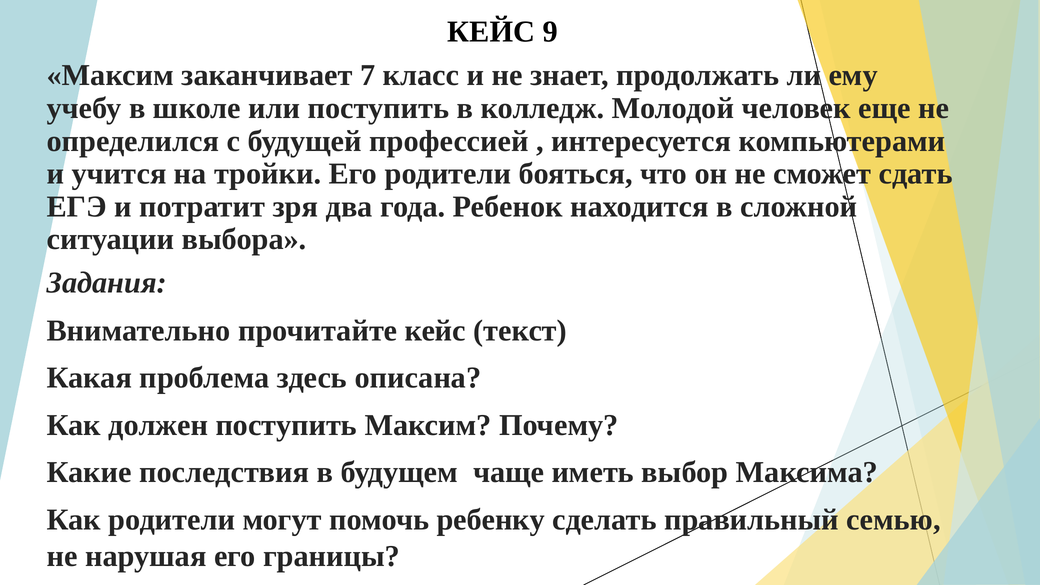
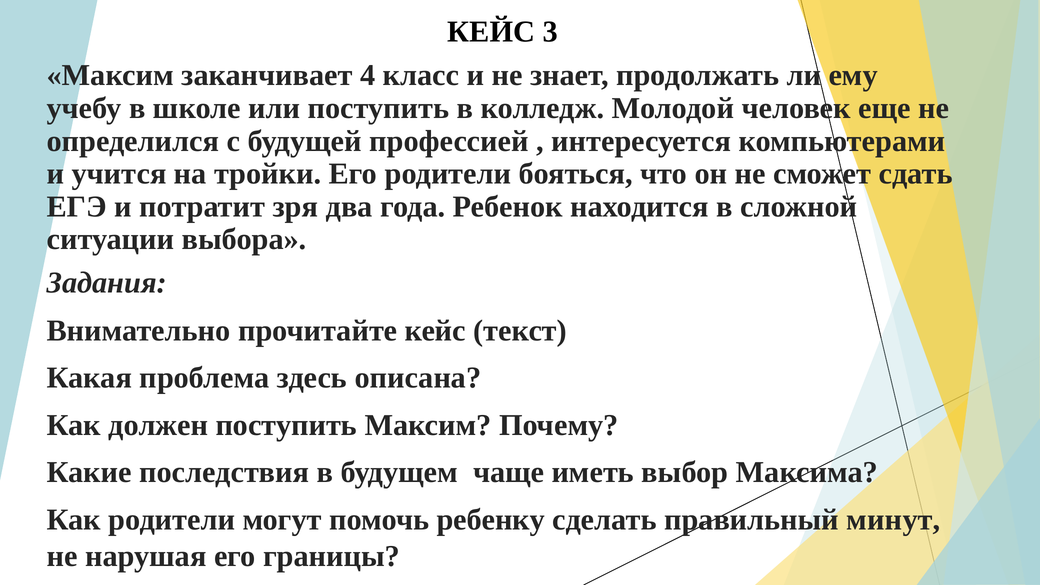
9: 9 -> 3
7: 7 -> 4
семью: семью -> минут
